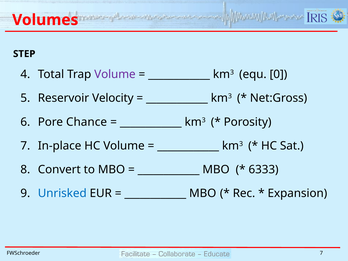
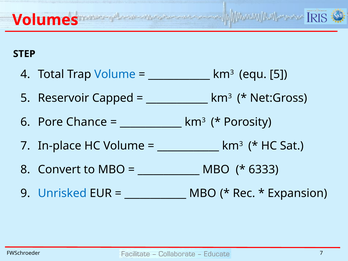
Volume at (115, 74) colour: purple -> blue
equ 0: 0 -> 5
Velocity: Velocity -> Capped
